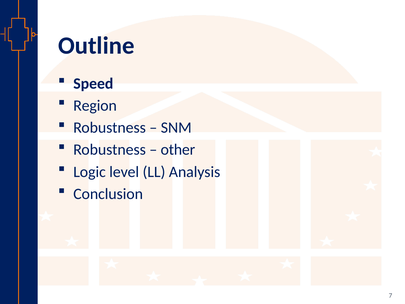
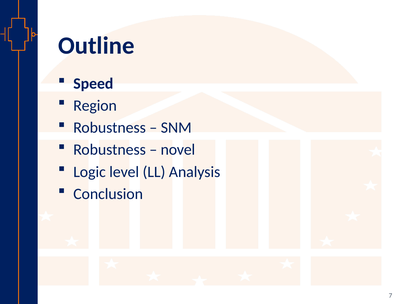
other: other -> novel
